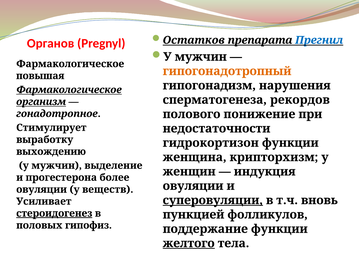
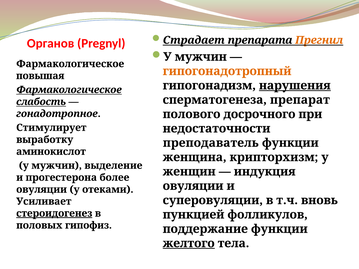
Остатков: Остатков -> Страдает
Прегнил colour: blue -> orange
нарушения underline: none -> present
рекордов: рекордов -> препарат
организм: организм -> слабость
понижение: понижение -> досрочного
гидрокортизон: гидрокортизон -> преподаватель
выхождению: выхождению -> аминокислот
веществ: веществ -> отеками
суперовуляции underline: present -> none
